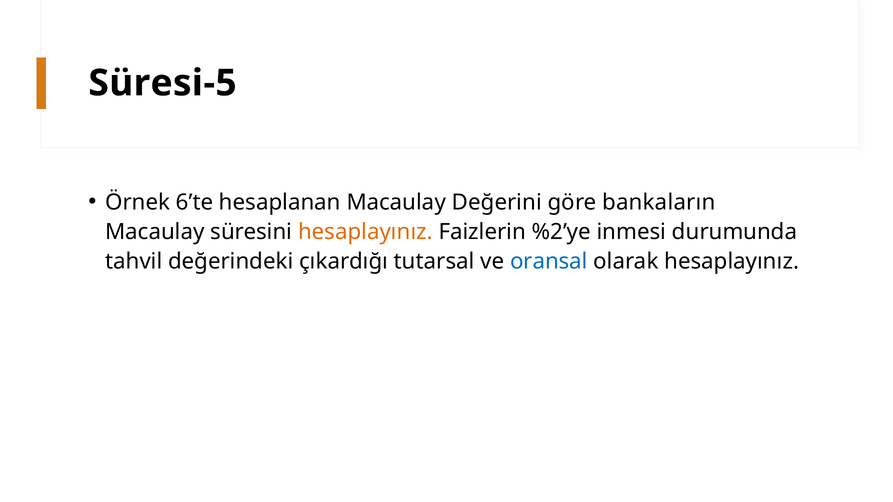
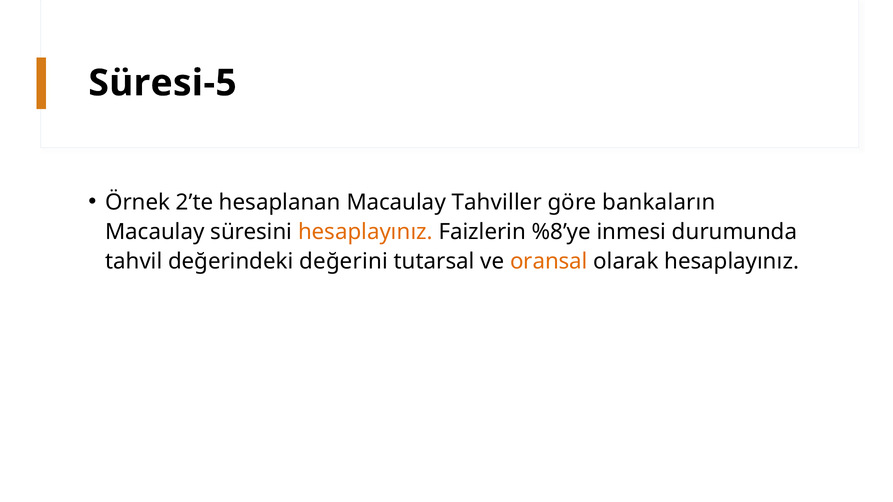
6’te: 6’te -> 2’te
Değerini: Değerini -> Tahviller
%2’ye: %2’ye -> %8’ye
çıkardığı: çıkardığı -> değerini
oransal colour: blue -> orange
